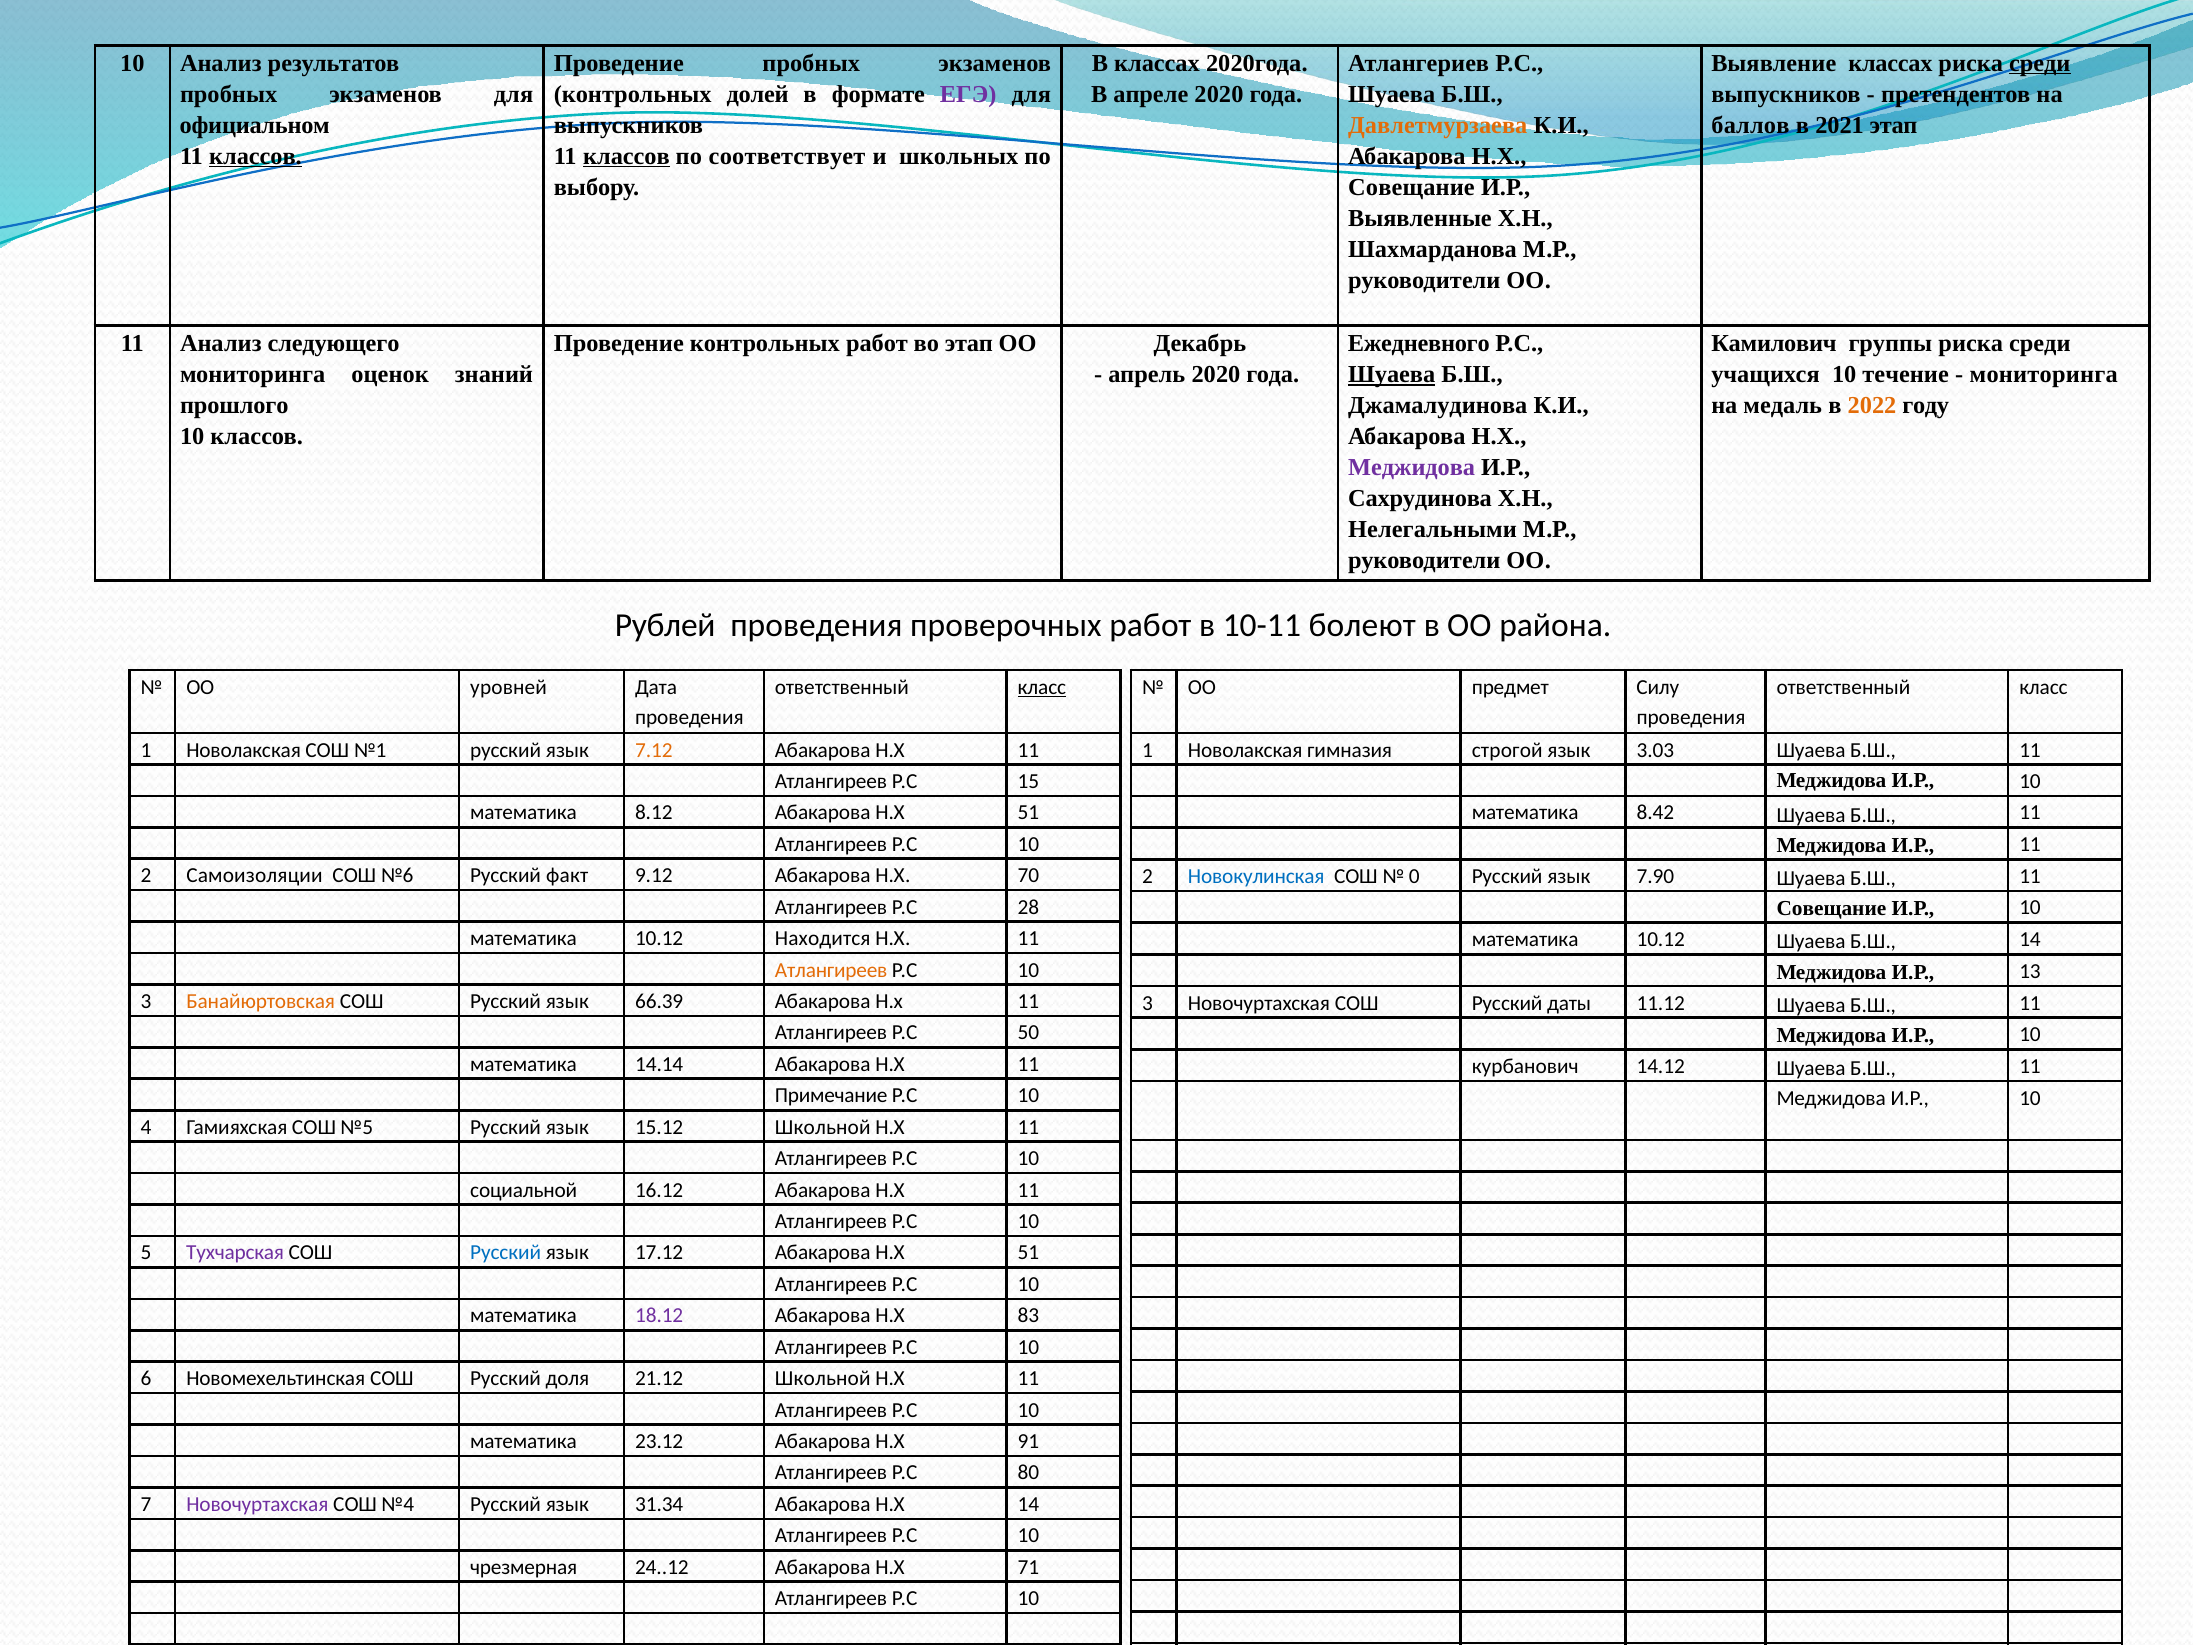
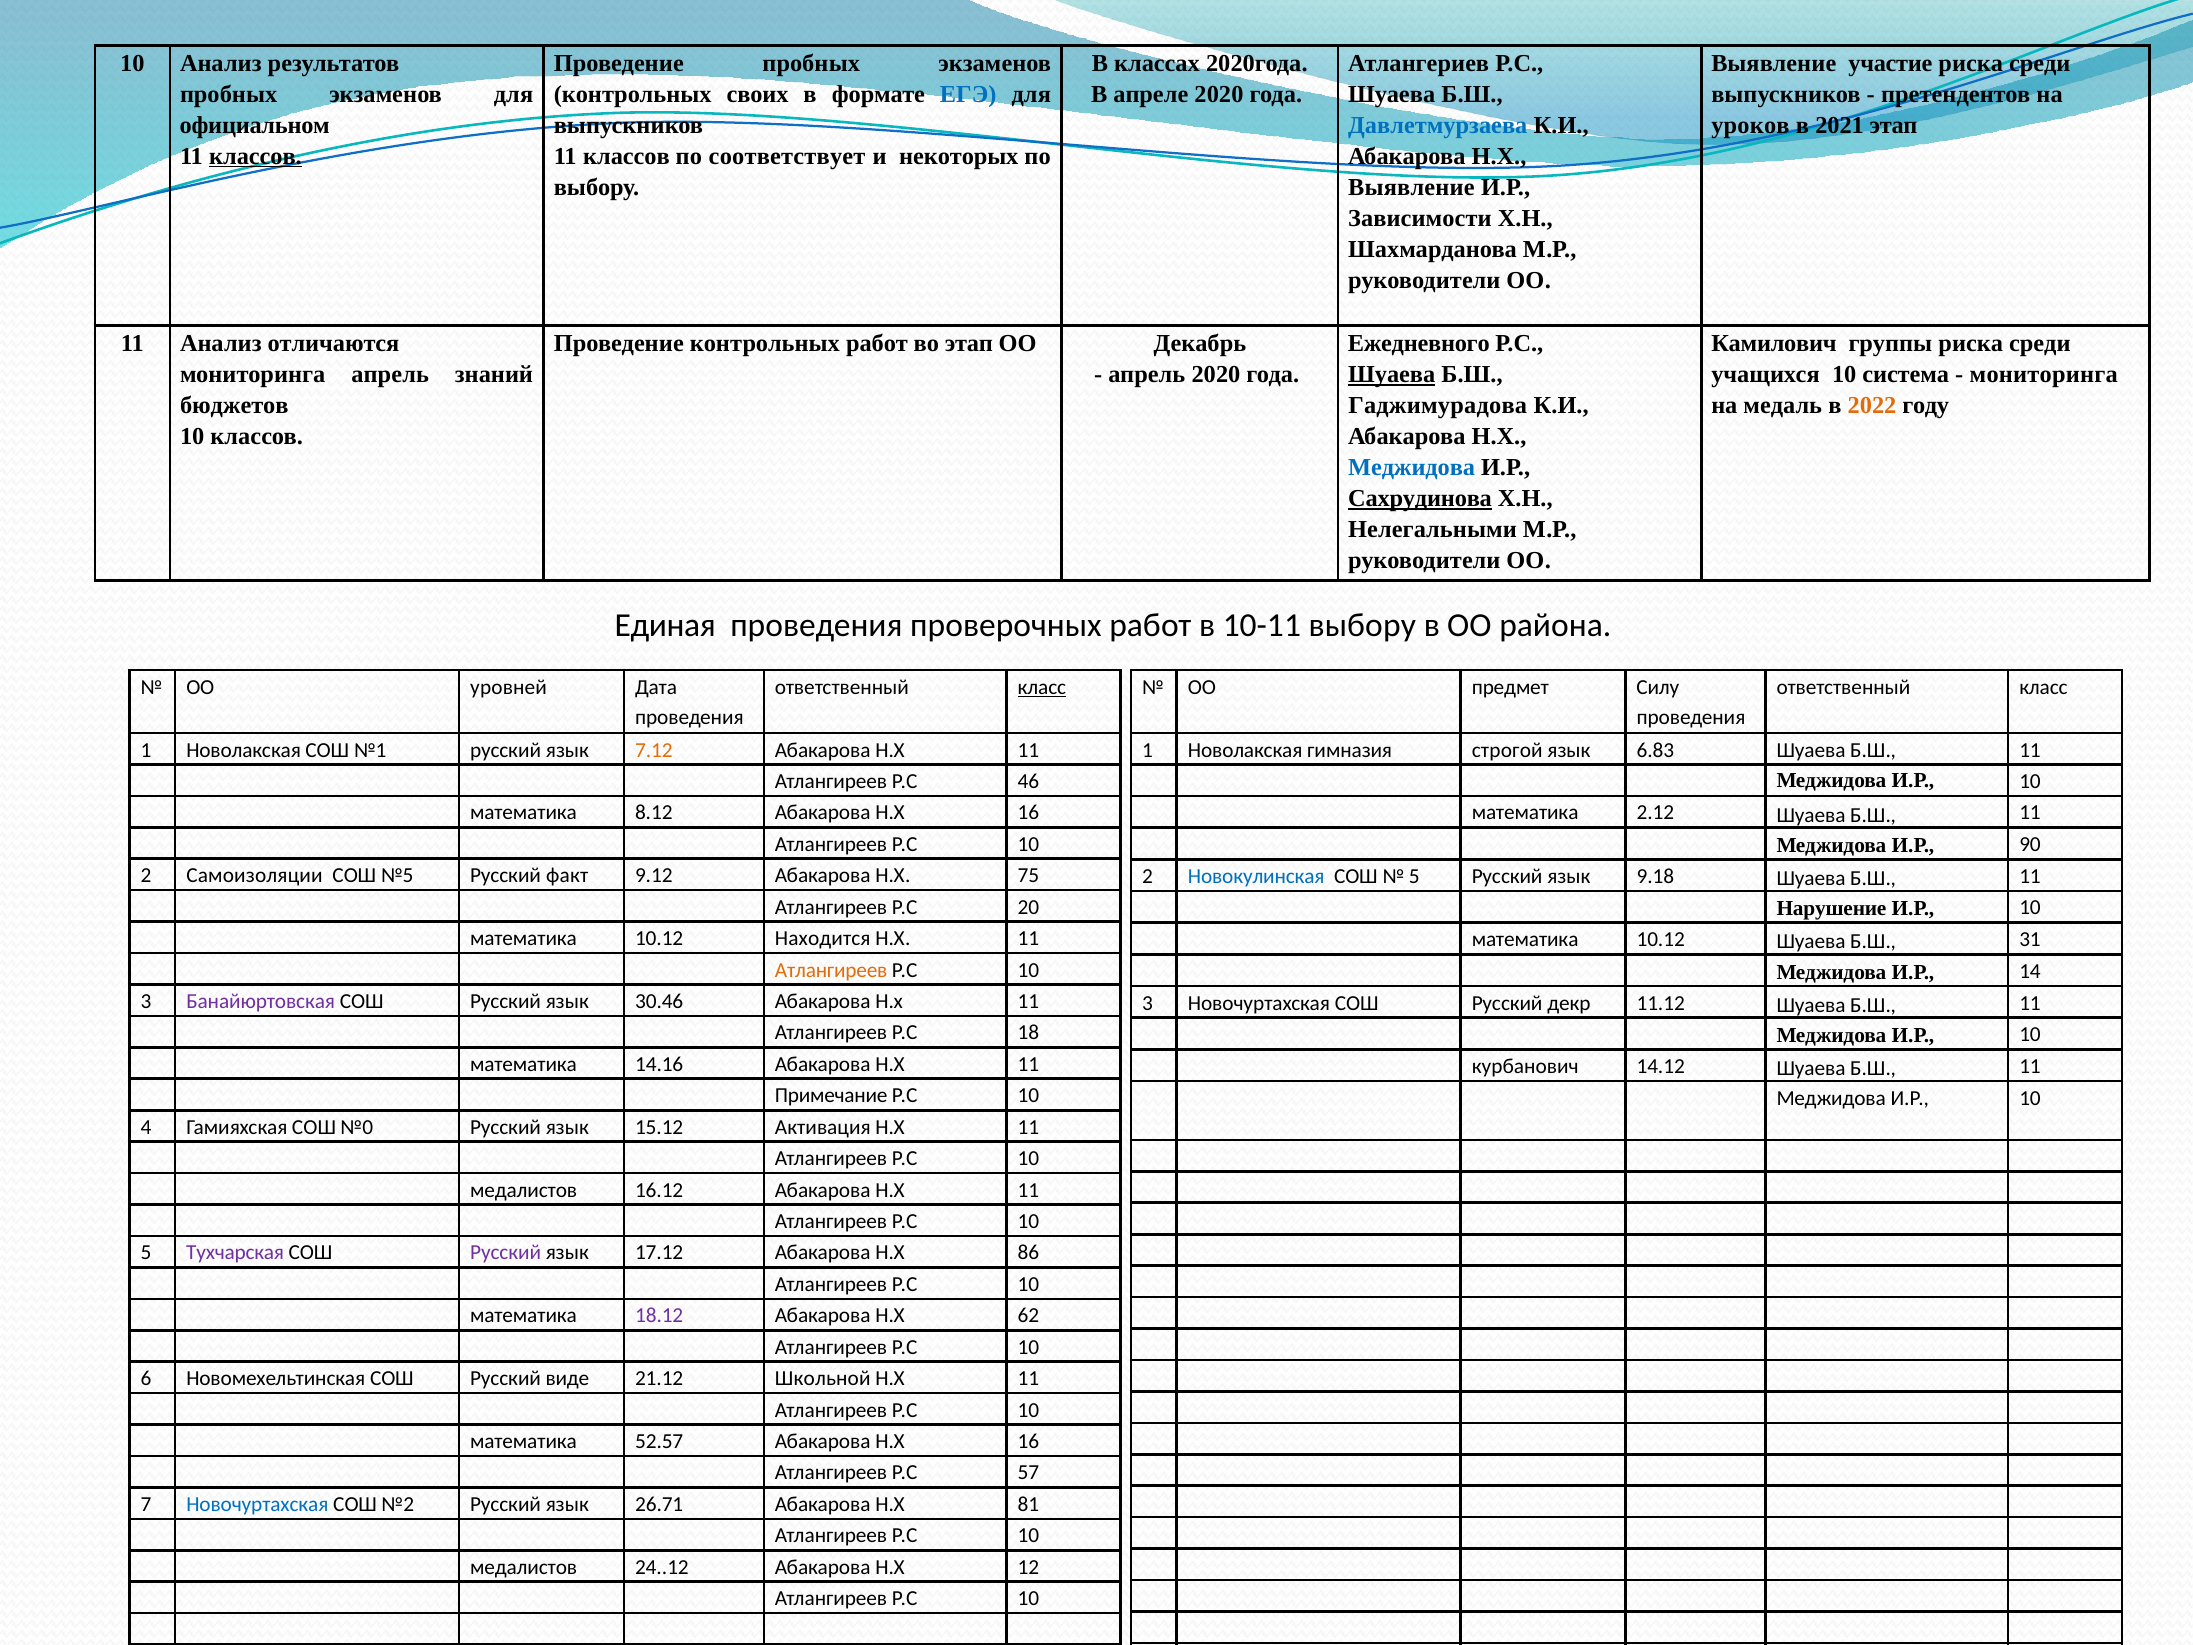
Выявление классах: классах -> участие
среди at (2040, 63) underline: present -> none
долей: долей -> своих
ЕГЭ colour: purple -> blue
Давлетмурзаева colour: orange -> blue
баллов: баллов -> уроков
классов at (626, 156) underline: present -> none
школьных: школьных -> некоторых
Совещание at (1411, 187): Совещание -> Выявление
Выявленные: Выявленные -> Зависимости
следующего: следующего -> отличаются
мониторинга оценок: оценок -> апрель
течение: течение -> система
прошлого: прошлого -> бюджетов
Джамалудинова: Джамалудинова -> Гаджимурадова
Меджидова at (1412, 467) colour: purple -> blue
Сахрудинова underline: none -> present
Рублей: Рублей -> Единая
10-11 болеют: болеют -> выбору
3.03: 3.03 -> 6.83
15: 15 -> 46
8.12 Абакарова Н.Х 51: 51 -> 16
8.42: 8.42 -> 2.12
И.Р 11: 11 -> 90
№6: №6 -> №5
70: 70 -> 75
0 at (1414, 876): 0 -> 5
7.90: 7.90 -> 9.18
28: 28 -> 20
Совещание at (1831, 909): Совещание -> Нарушение
Б.Ш 14: 14 -> 31
13: 13 -> 14
Банайюртовская colour: orange -> purple
66.39: 66.39 -> 30.46
даты: даты -> декр
50: 50 -> 18
14.14: 14.14 -> 14.16
№5: №5 -> №0
15.12 Школьной: Школьной -> Активация
социальной at (524, 1190): социальной -> медалистов
Русский at (506, 1253) colour: blue -> purple
17.12 Абакарова Н.Х 51: 51 -> 86
83: 83 -> 62
доля: доля -> виде
23.12: 23.12 -> 52.57
91 at (1028, 1441): 91 -> 16
80: 80 -> 57
Новочуртахская at (257, 1504) colour: purple -> blue
№4: №4 -> №2
31.34: 31.34 -> 26.71
Н.Х 14: 14 -> 81
чрезмерная at (524, 1567): чрезмерная -> медалистов
71: 71 -> 12
